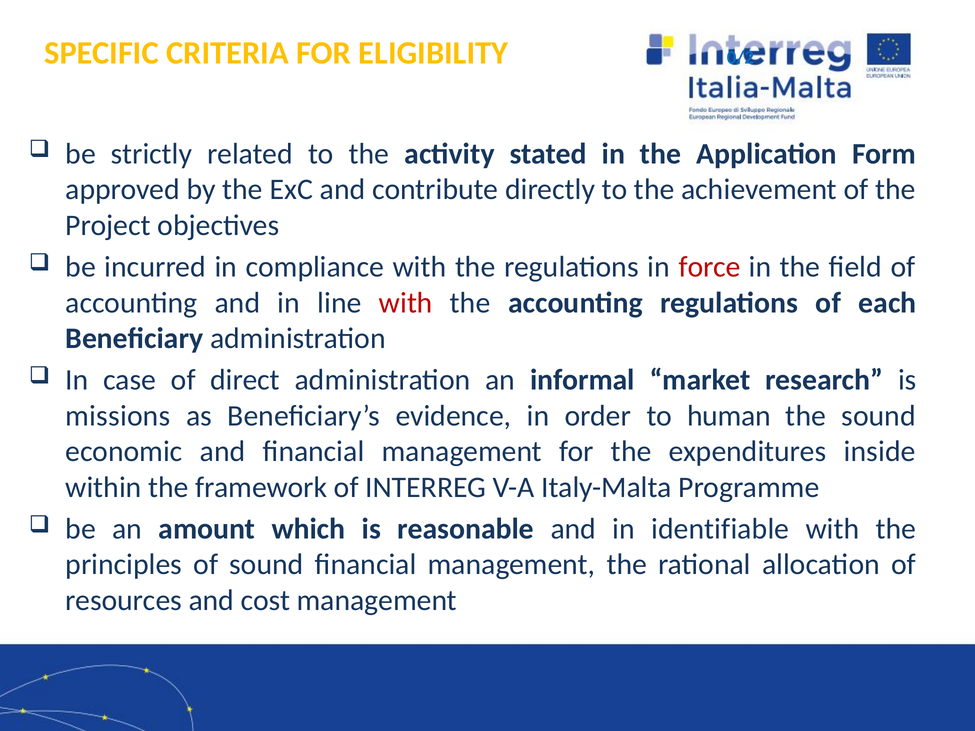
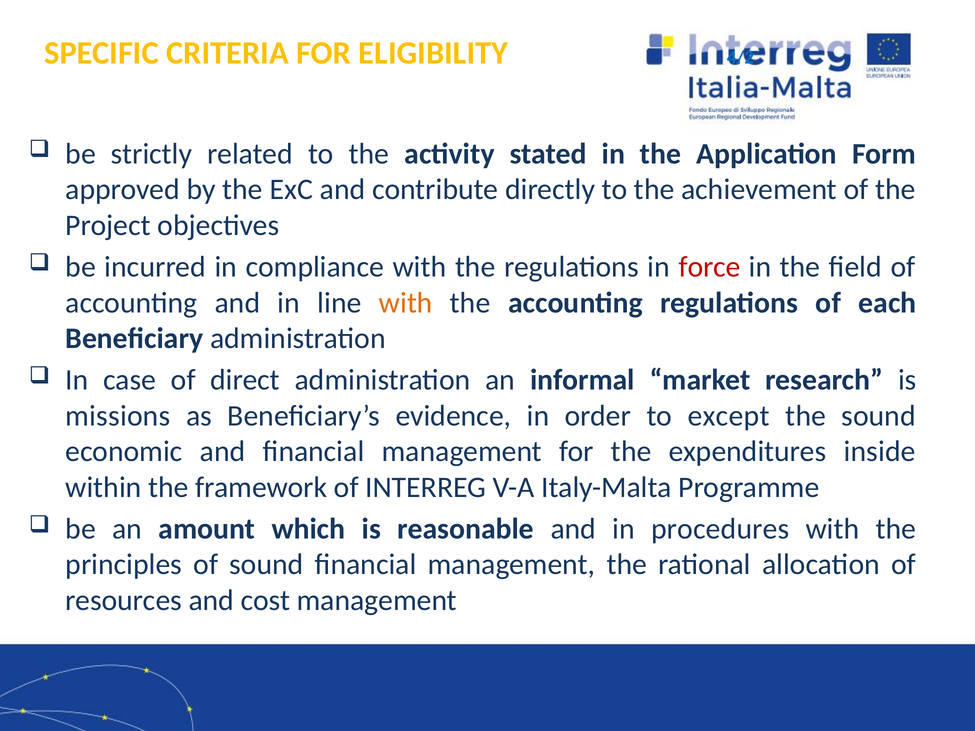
0/2: 0/2 -> 4/2
with at (406, 303) colour: red -> orange
human: human -> except
identifiable: identifiable -> procedures
